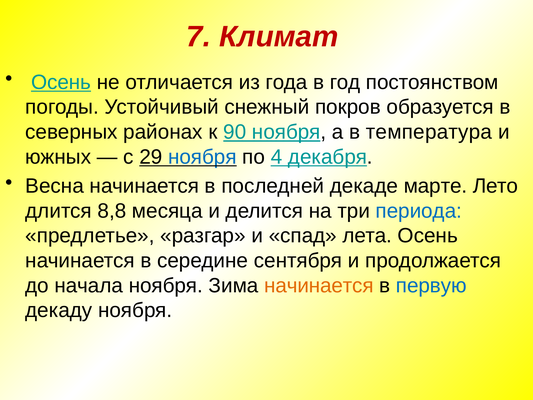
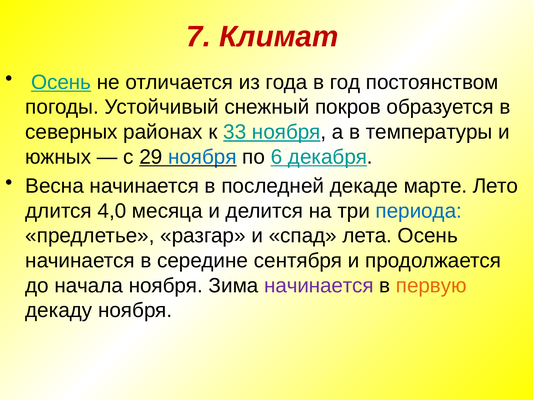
90: 90 -> 33
температура: температура -> температуры
4: 4 -> 6
8,8: 8,8 -> 4,0
начинается at (319, 285) colour: orange -> purple
первую colour: blue -> orange
